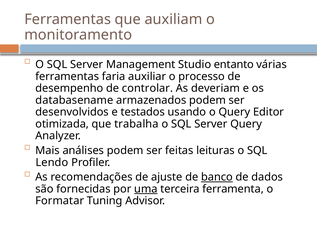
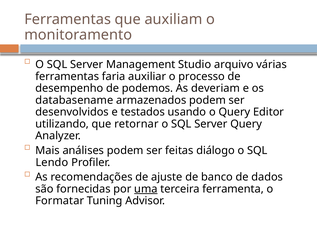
entanto: entanto -> arquivo
controlar: controlar -> podemos
otimizada: otimizada -> utilizando
trabalha: trabalha -> retornar
leituras: leituras -> diálogo
banco underline: present -> none
